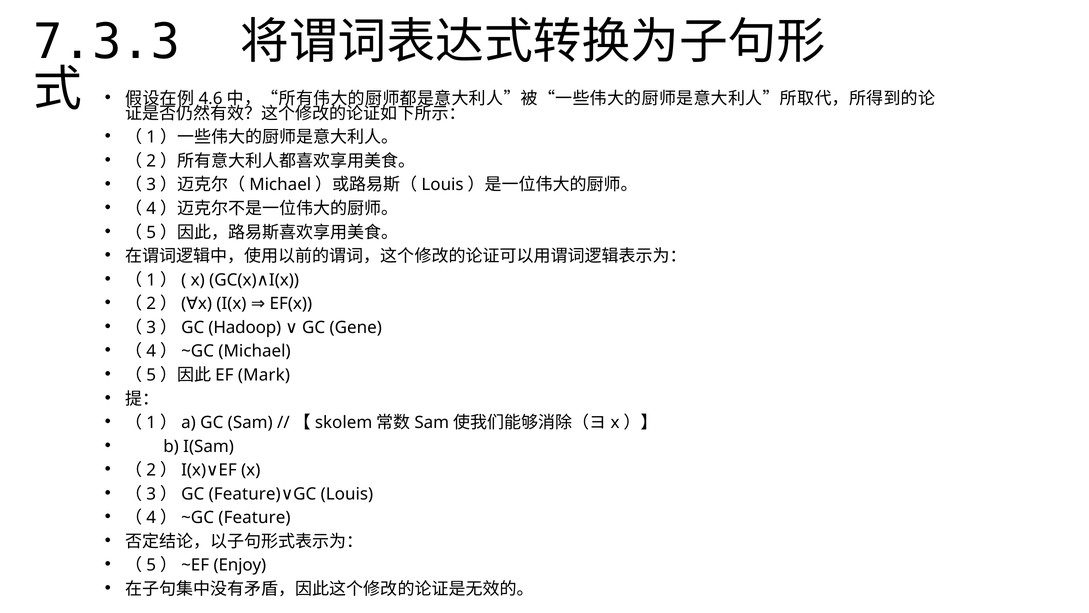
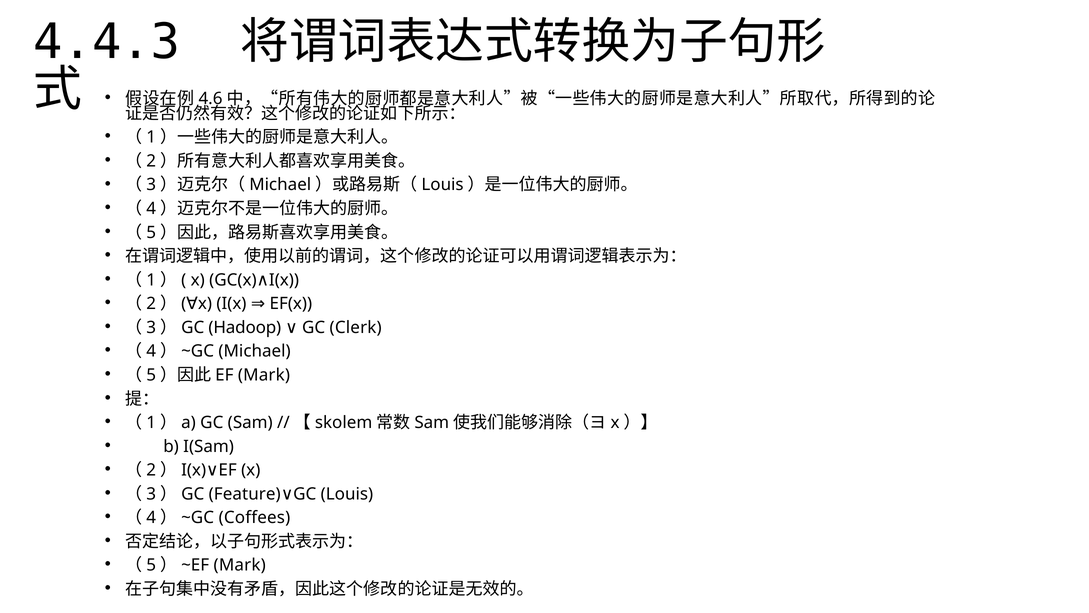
7.3.3: 7.3.3 -> 4.4.3
Gene: Gene -> Clerk
（4）~GC Feature: Feature -> Coffees
（5）~EF Enjoy: Enjoy -> Mark
